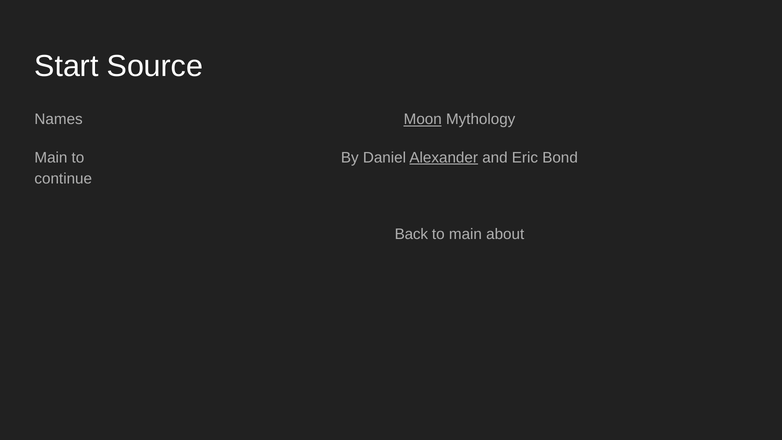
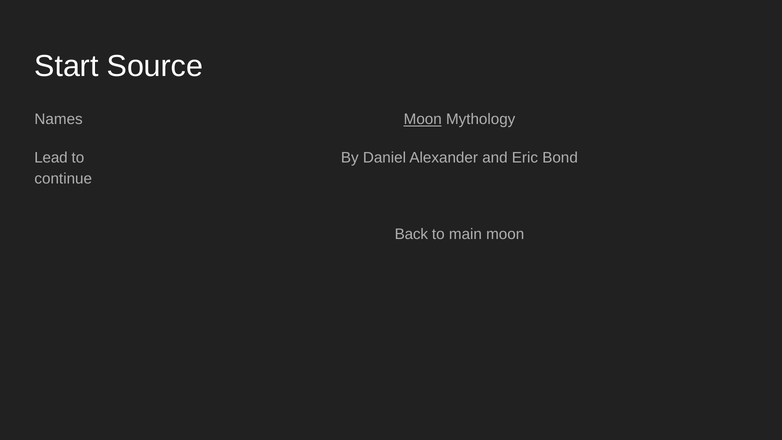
Main at (51, 158): Main -> Lead
Alexander underline: present -> none
main about: about -> moon
